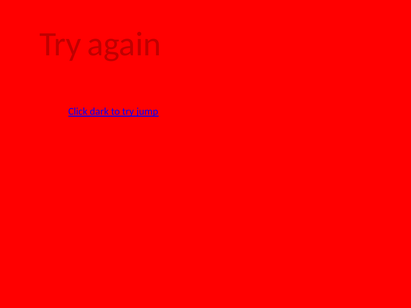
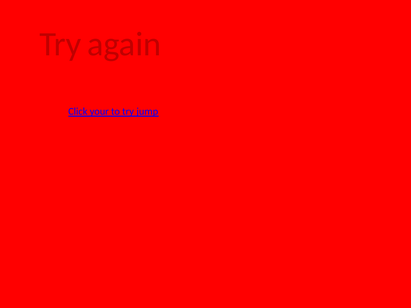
dark: dark -> your
